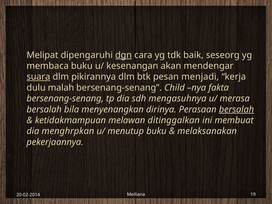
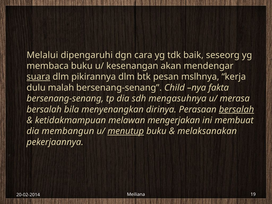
Melipat: Melipat -> Melalui
dgn underline: present -> none
menjadi: menjadi -> mslhnya
ditinggalkan: ditinggalkan -> mengerjakan
menghrpkan: menghrpkan -> membangun
menutup underline: none -> present
